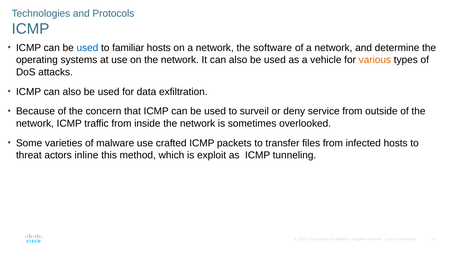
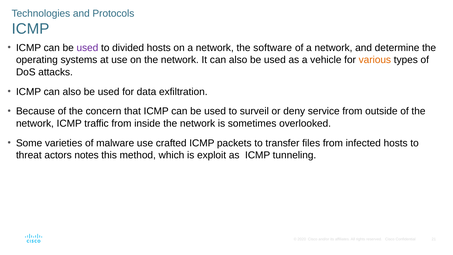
used at (87, 48) colour: blue -> purple
familiar: familiar -> divided
inline: inline -> notes
